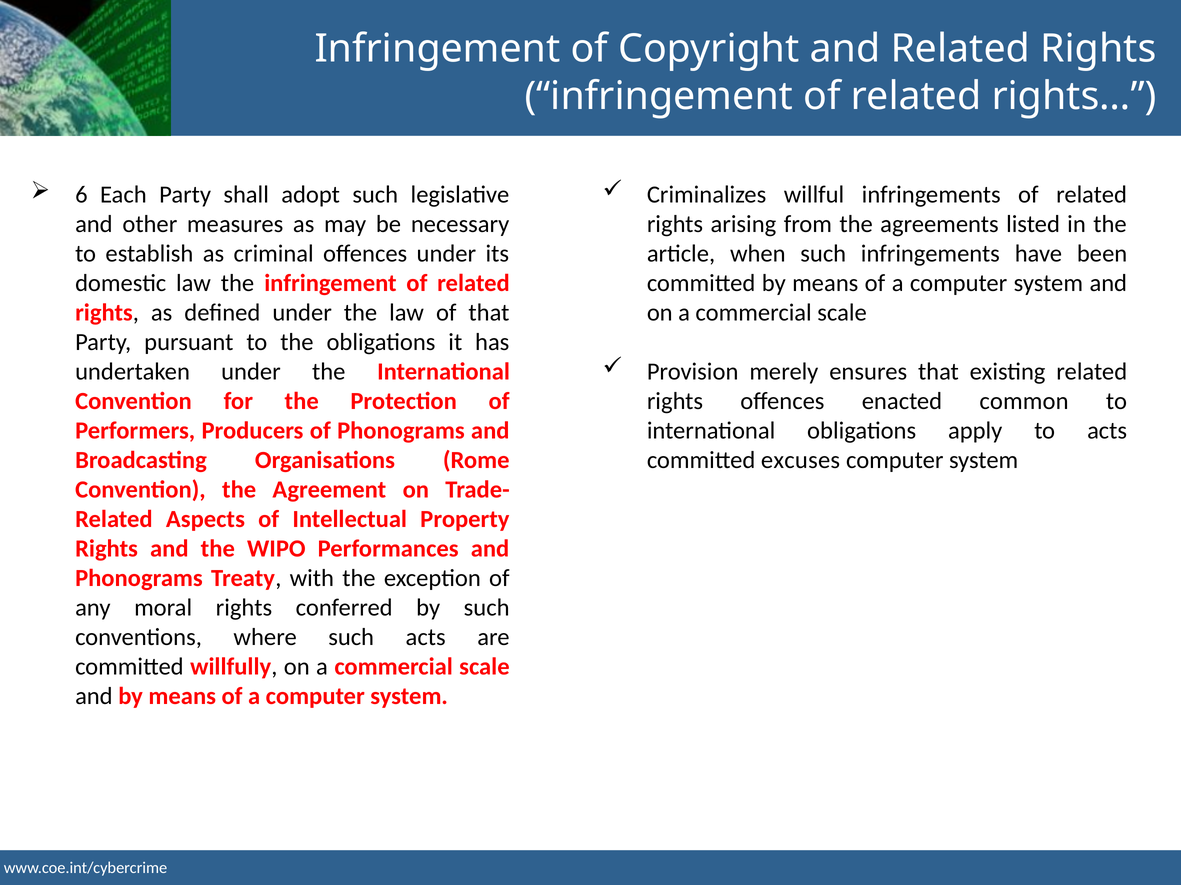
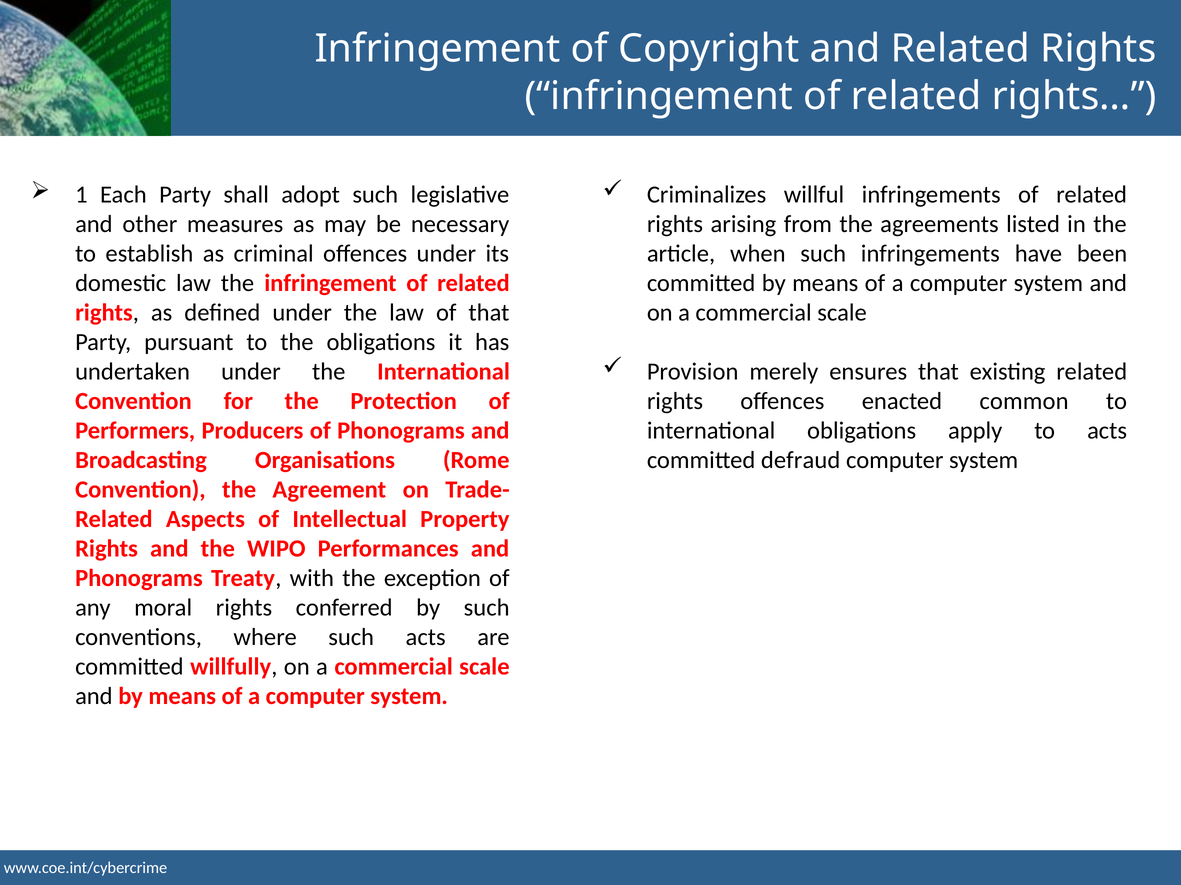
6: 6 -> 1
excuses: excuses -> defraud
